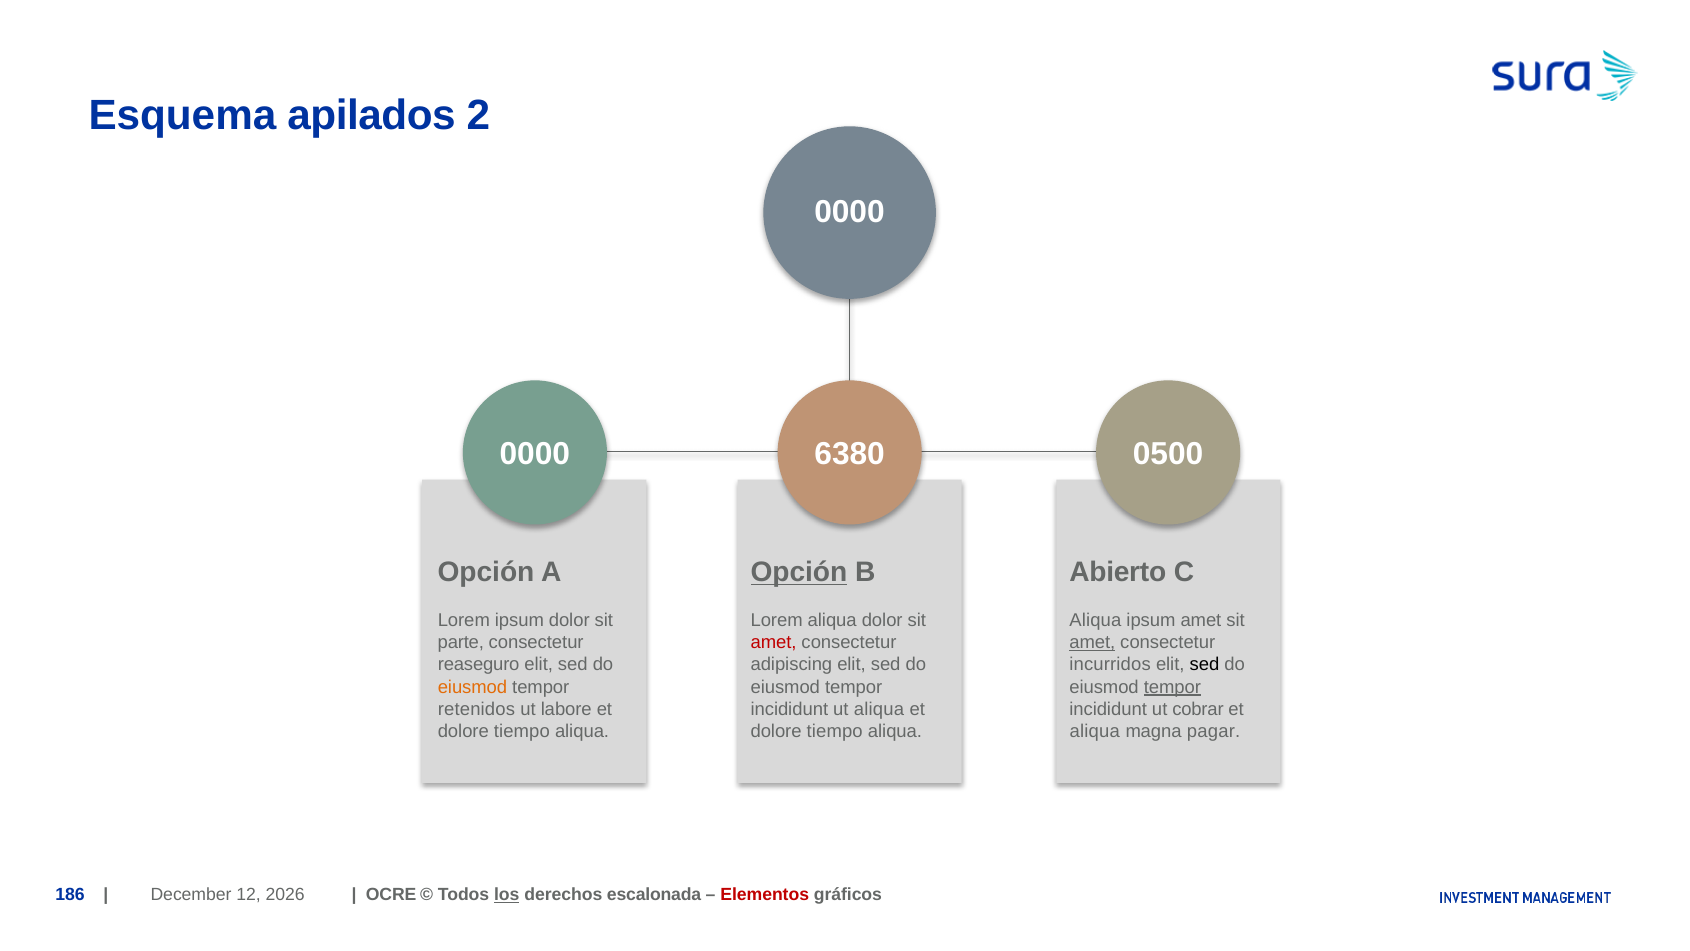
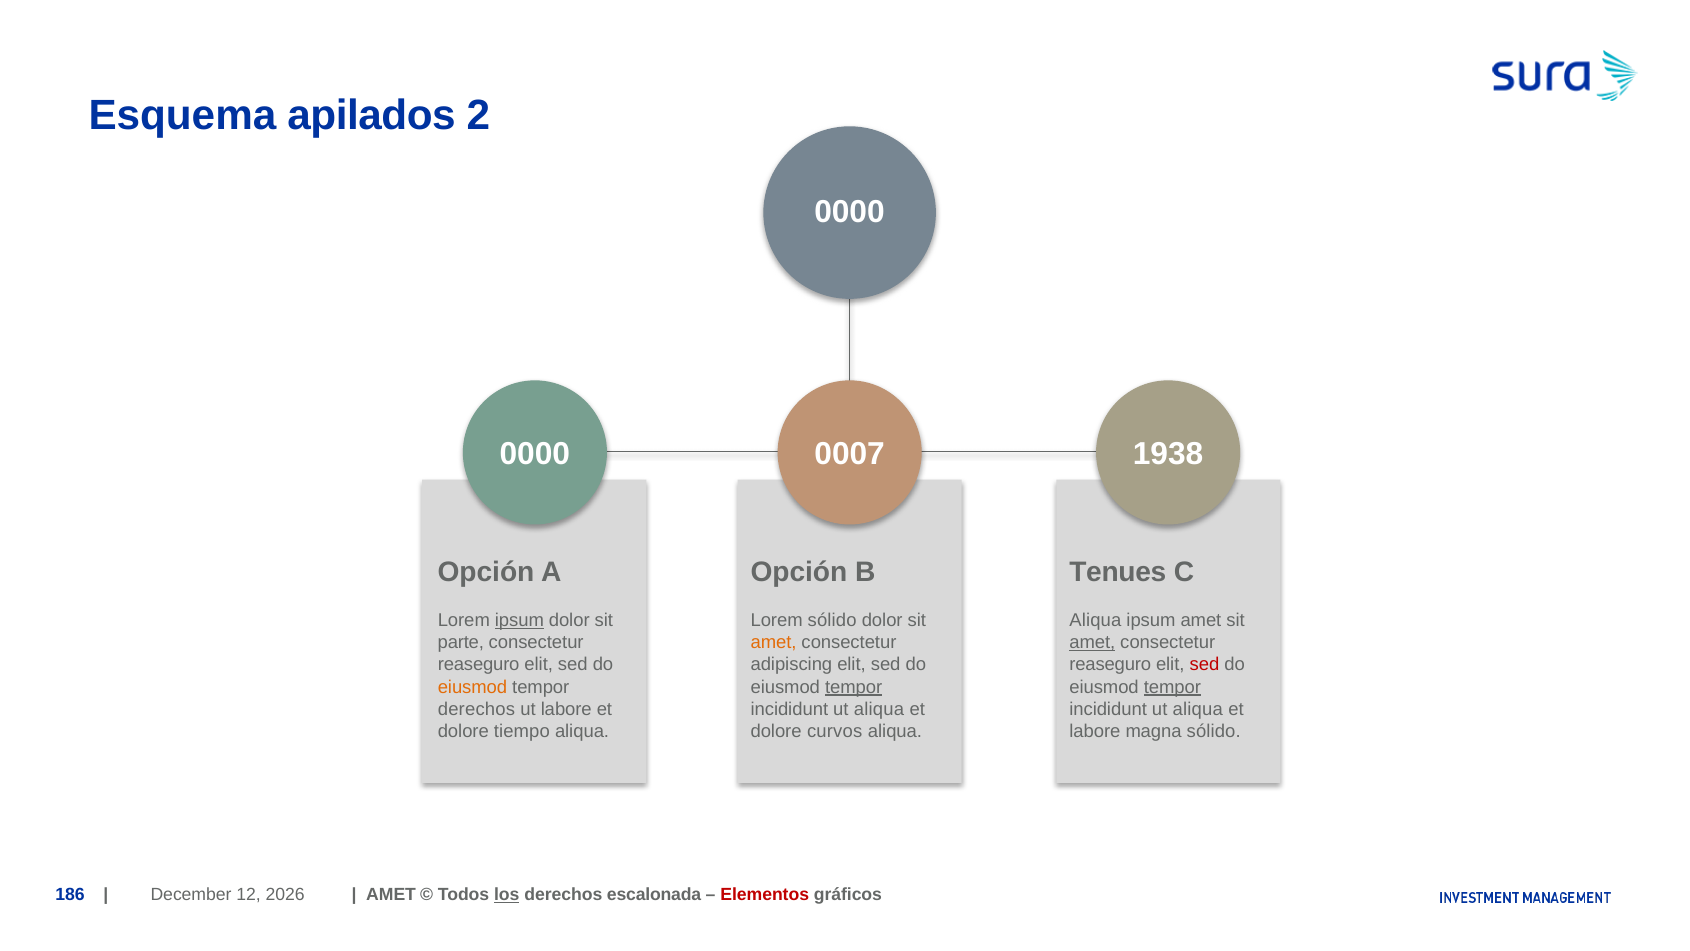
6380: 6380 -> 0007
0500: 0500 -> 1938
Opción at (799, 572) underline: present -> none
Abierto: Abierto -> Tenues
ipsum at (519, 620) underline: none -> present
Lorem aliqua: aliqua -> sólido
amet at (774, 643) colour: red -> orange
incurridos at (1110, 665): incurridos -> reaseguro
sed at (1204, 665) colour: black -> red
tempor at (854, 687) underline: none -> present
retenidos at (476, 709): retenidos -> derechos
cobrar at (1198, 709): cobrar -> aliqua
tiempo at (835, 731): tiempo -> curvos
aliqua at (1095, 731): aliqua -> labore
magna pagar: pagar -> sólido
OCRE at (391, 895): OCRE -> AMET
